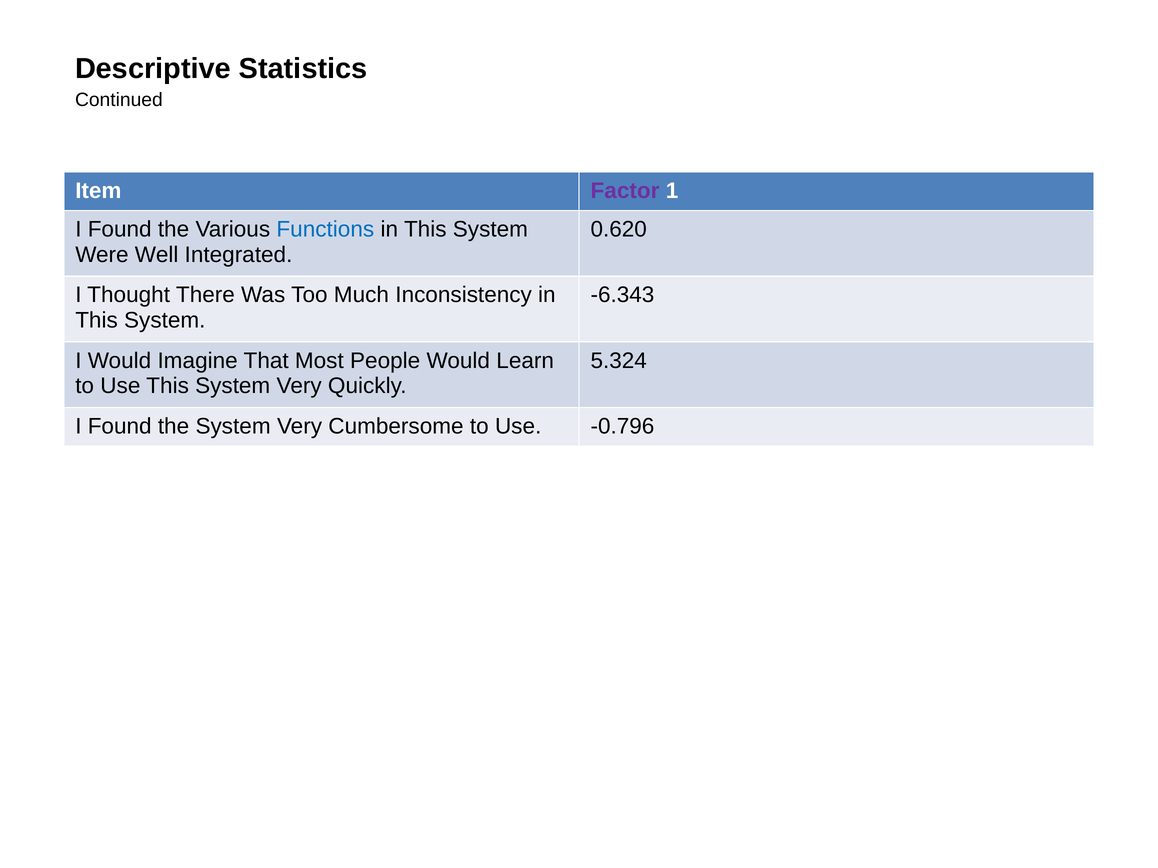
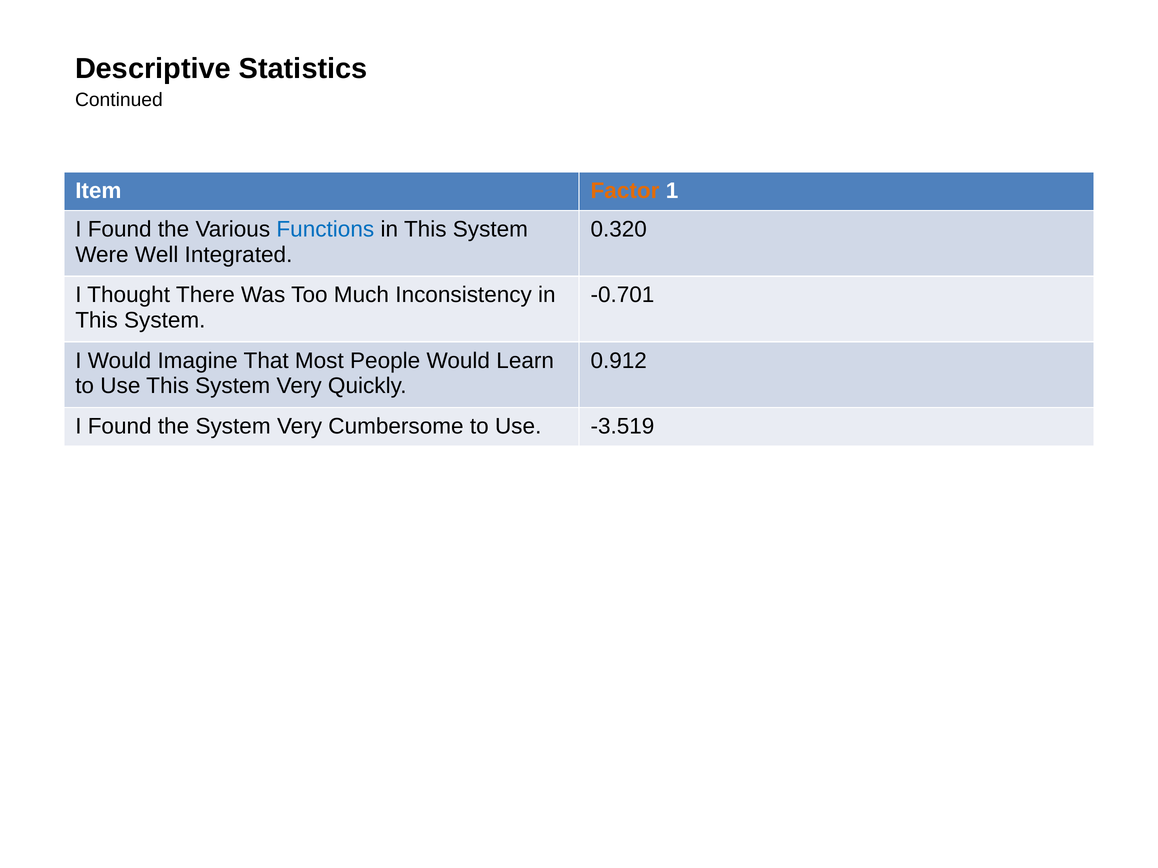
Factor colour: purple -> orange
0.620: 0.620 -> 0.320
-6.343: -6.343 -> -0.701
5.324: 5.324 -> 0.912
-0.796: -0.796 -> -3.519
